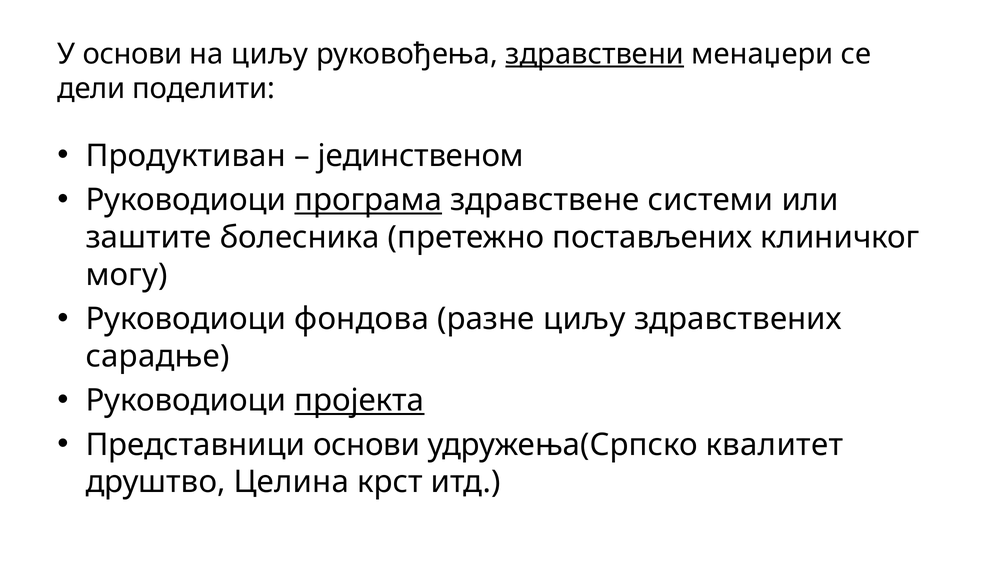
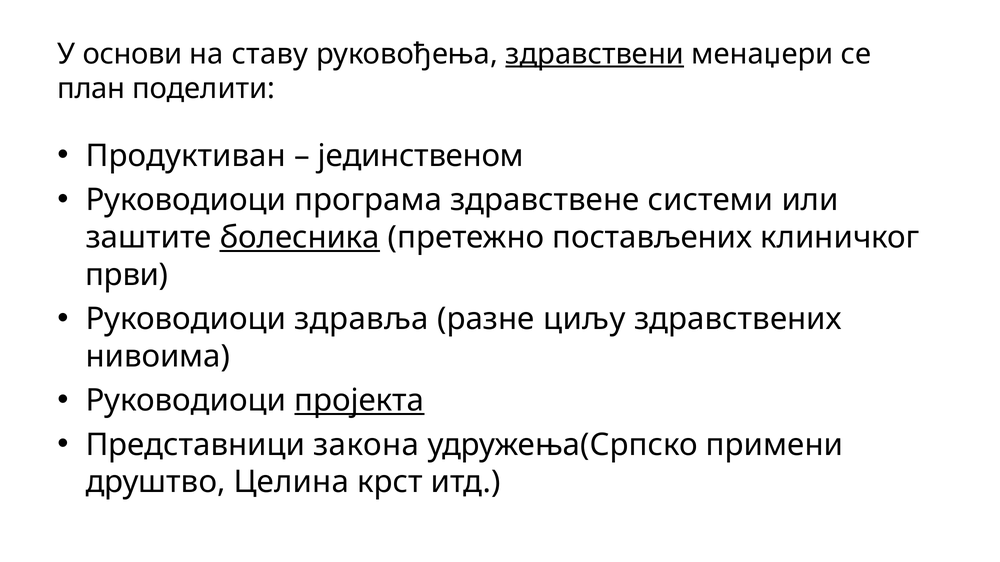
на циљу: циљу -> ставу
дели: дели -> план
програма underline: present -> none
болесника underline: none -> present
могу: могу -> први
фондова: фондова -> здравља
сарадње: сарадње -> нивоима
Представници основи: основи -> закона
квалитет: квалитет -> примени
